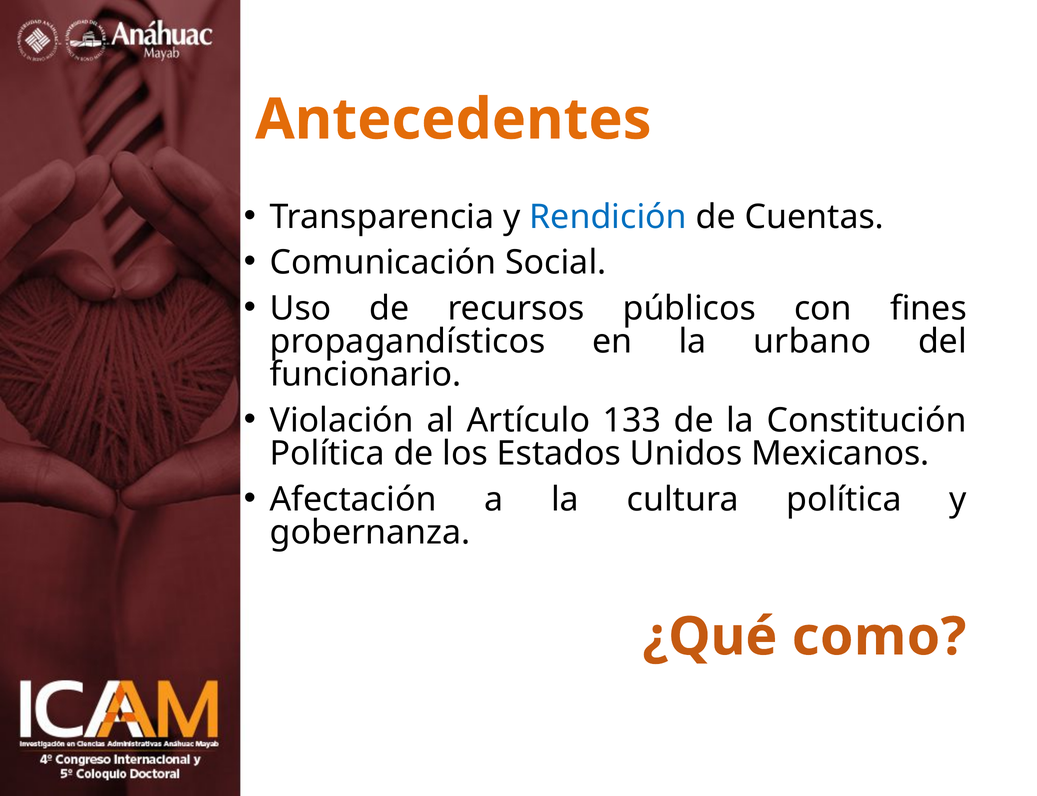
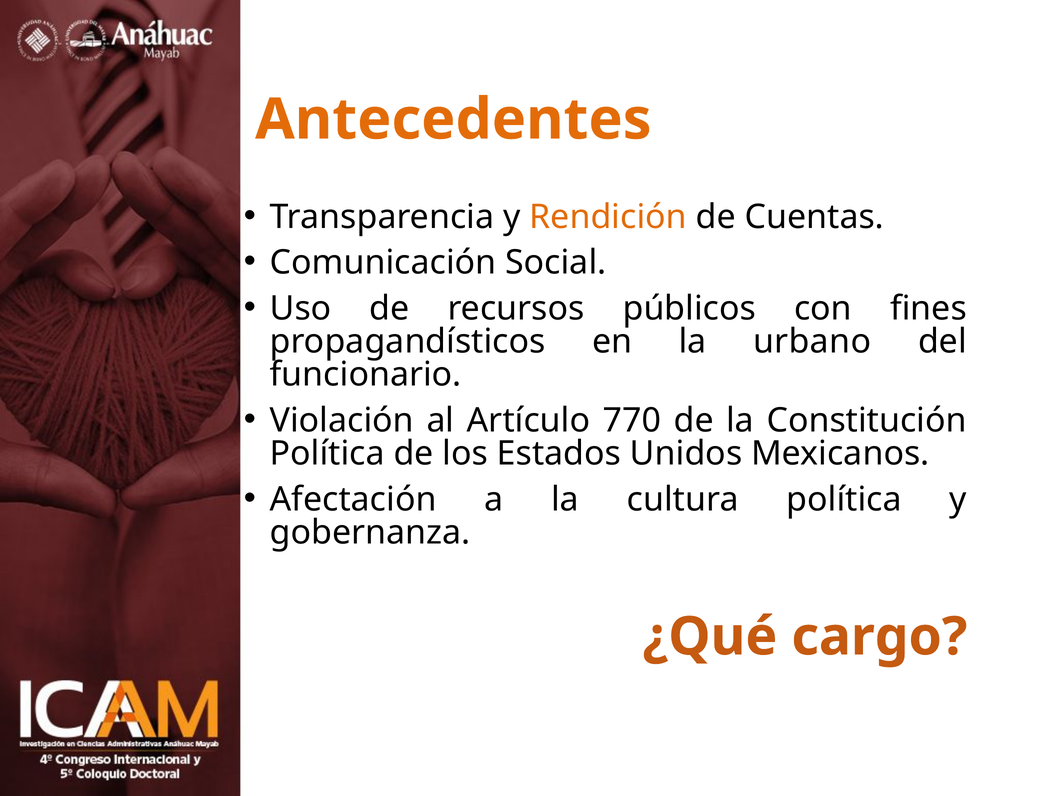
Rendición colour: blue -> orange
133: 133 -> 770
como: como -> cargo
